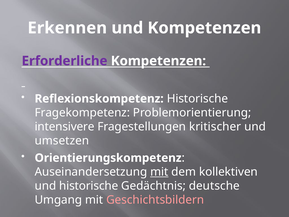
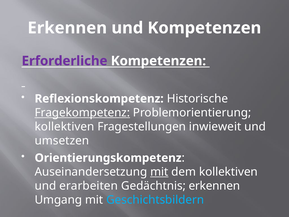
Fragekompetenz underline: none -> present
intensivere at (65, 127): intensivere -> kollektiven
kritischer: kritischer -> inwieweit
und historische: historische -> erarbeiten
Gedächtnis deutsche: deutsche -> erkennen
Geschichtsbildern colour: pink -> light blue
